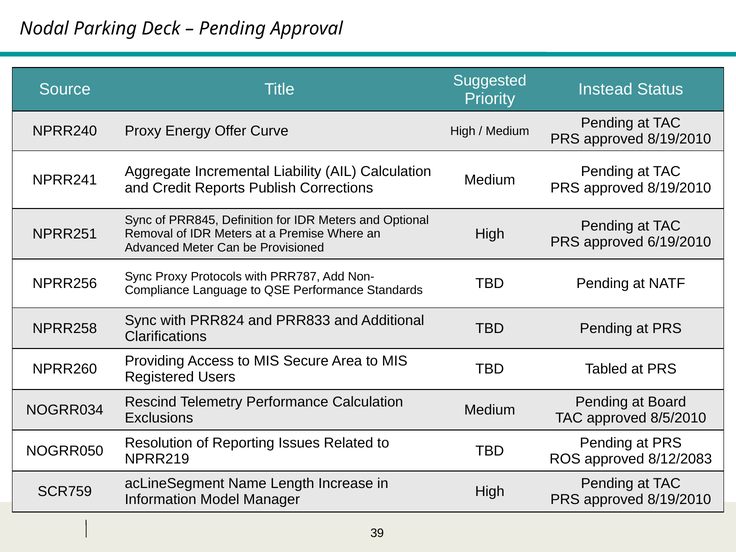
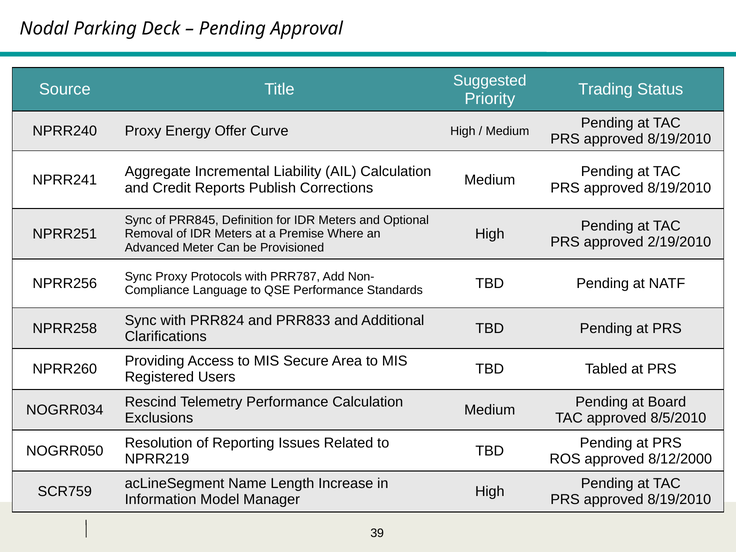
Instead: Instead -> Trading
6/19/2010: 6/19/2010 -> 2/19/2010
8/12/2083: 8/12/2083 -> 8/12/2000
